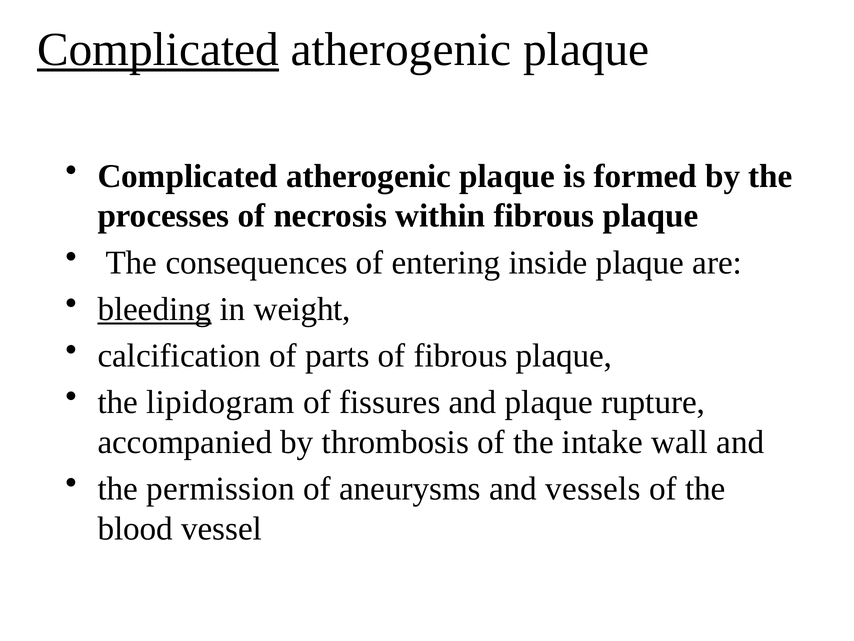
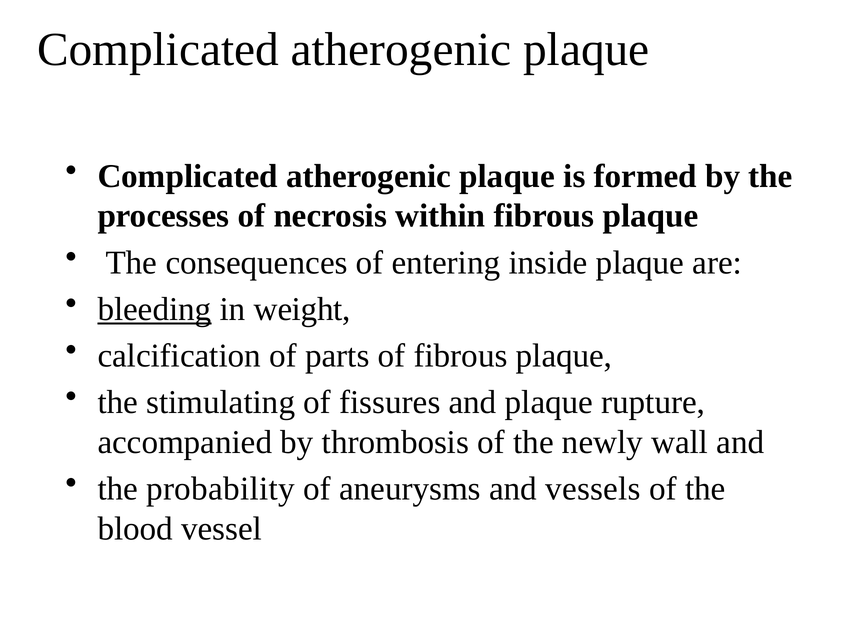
Complicated at (158, 50) underline: present -> none
lipidogram: lipidogram -> stimulating
intake: intake -> newly
permission: permission -> probability
